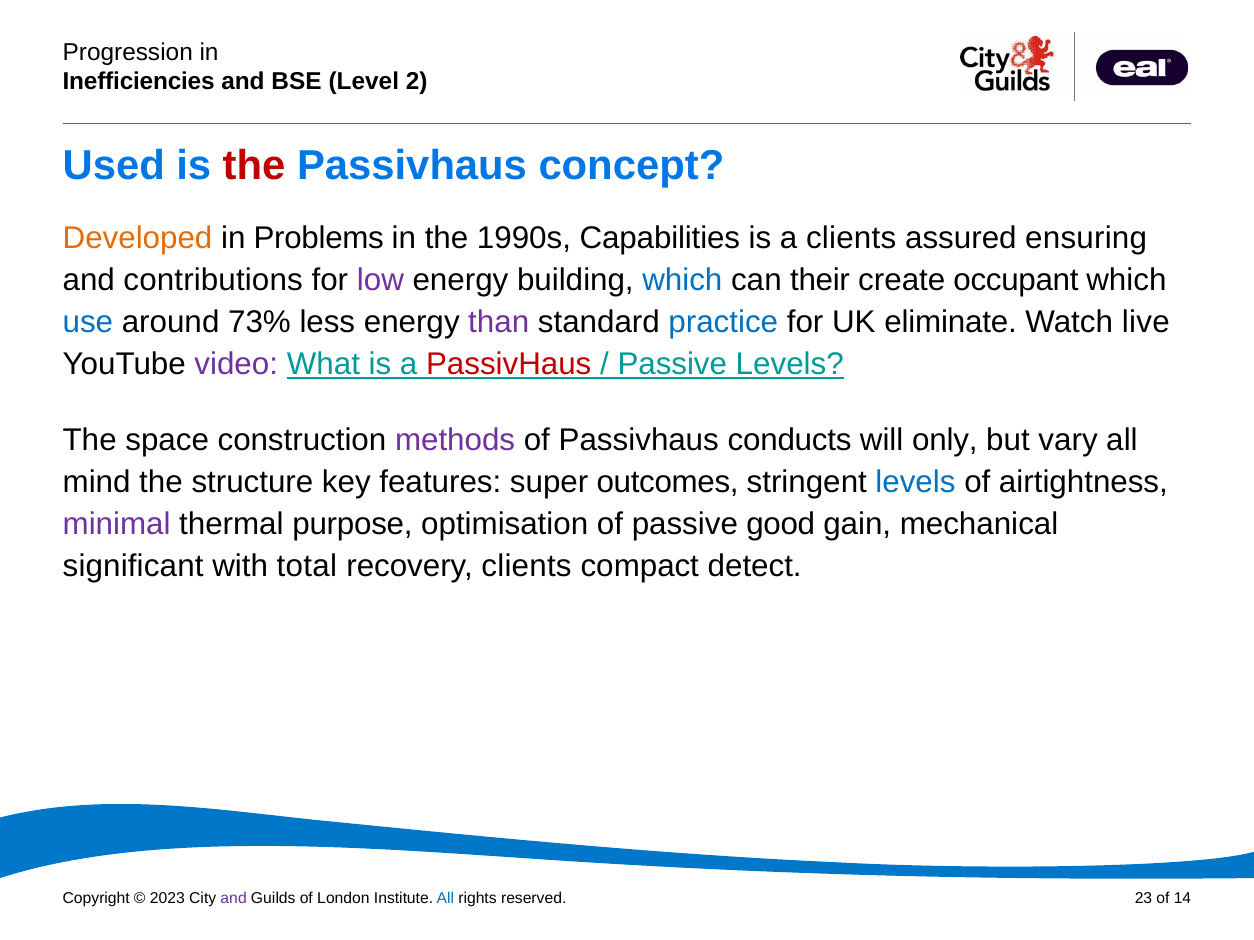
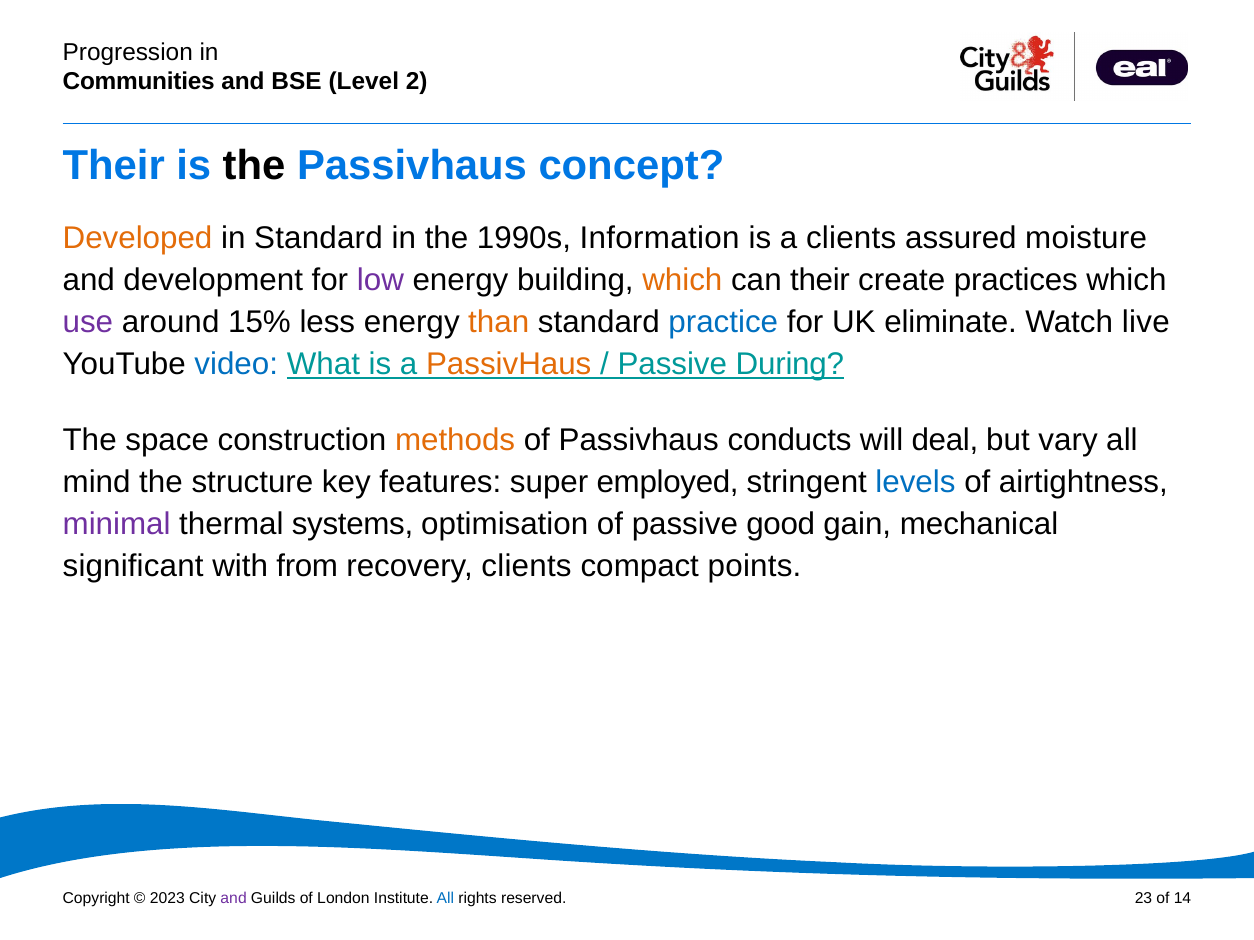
Inefficiencies: Inefficiencies -> Communities
Used at (114, 166): Used -> Their
the at (254, 166) colour: red -> black
in Problems: Problems -> Standard
Capabilities: Capabilities -> Information
ensuring: ensuring -> moisture
contributions: contributions -> development
which at (682, 280) colour: blue -> orange
occupant: occupant -> practices
use colour: blue -> purple
73%: 73% -> 15%
than colour: purple -> orange
video colour: purple -> blue
PassivHaus at (509, 364) colour: red -> orange
Passive Levels: Levels -> During
methods colour: purple -> orange
only: only -> deal
outcomes: outcomes -> employed
purpose: purpose -> systems
total: total -> from
detect: detect -> points
